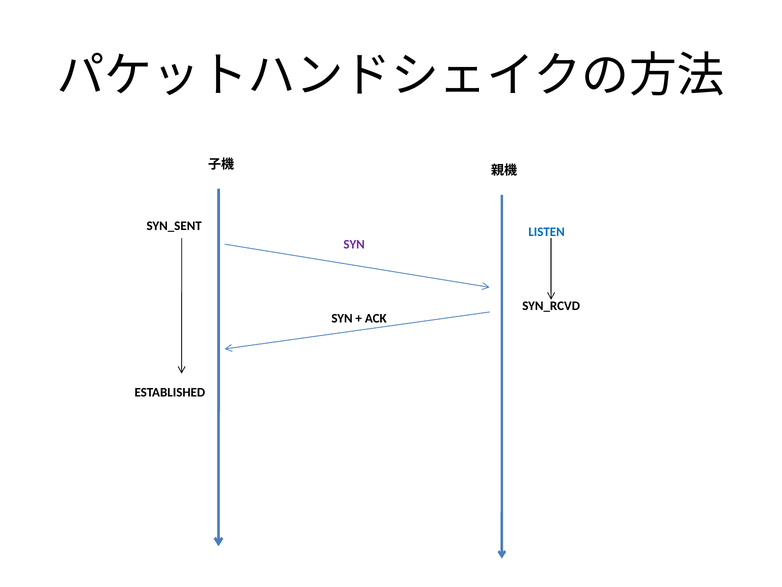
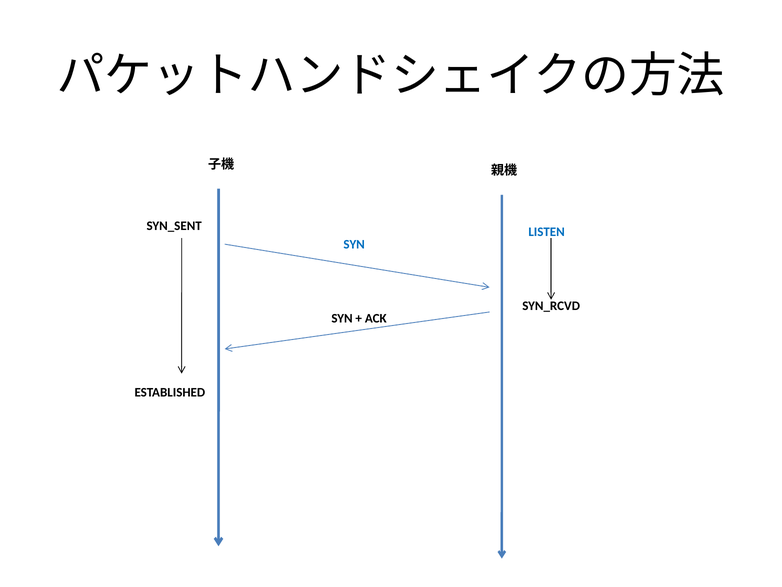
SYN at (354, 244) colour: purple -> blue
